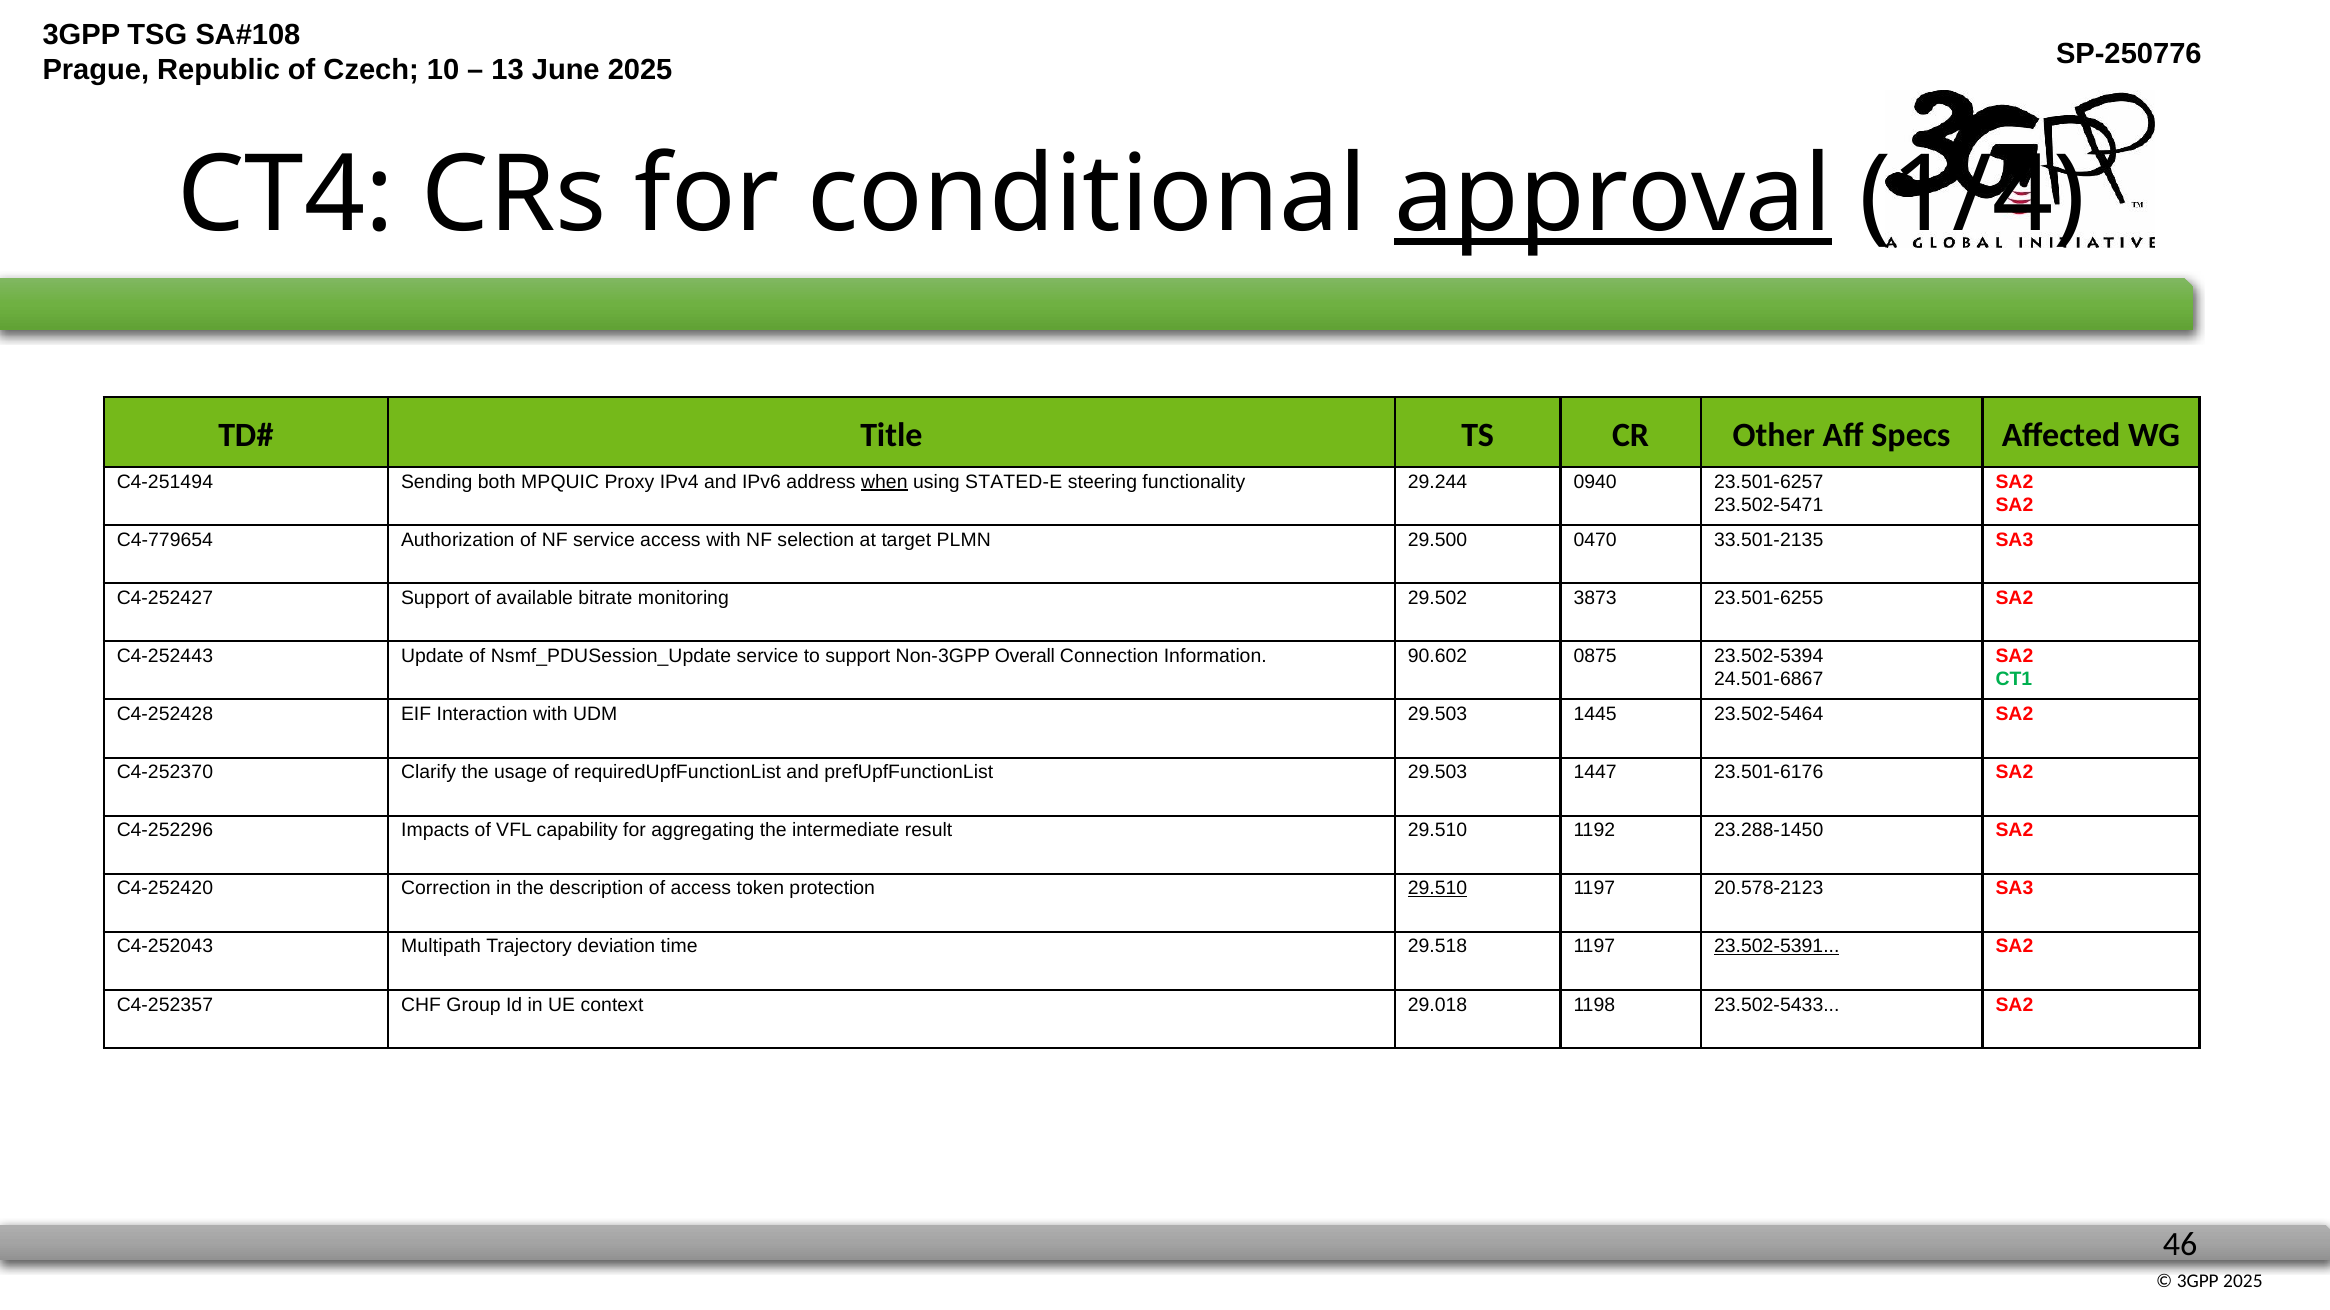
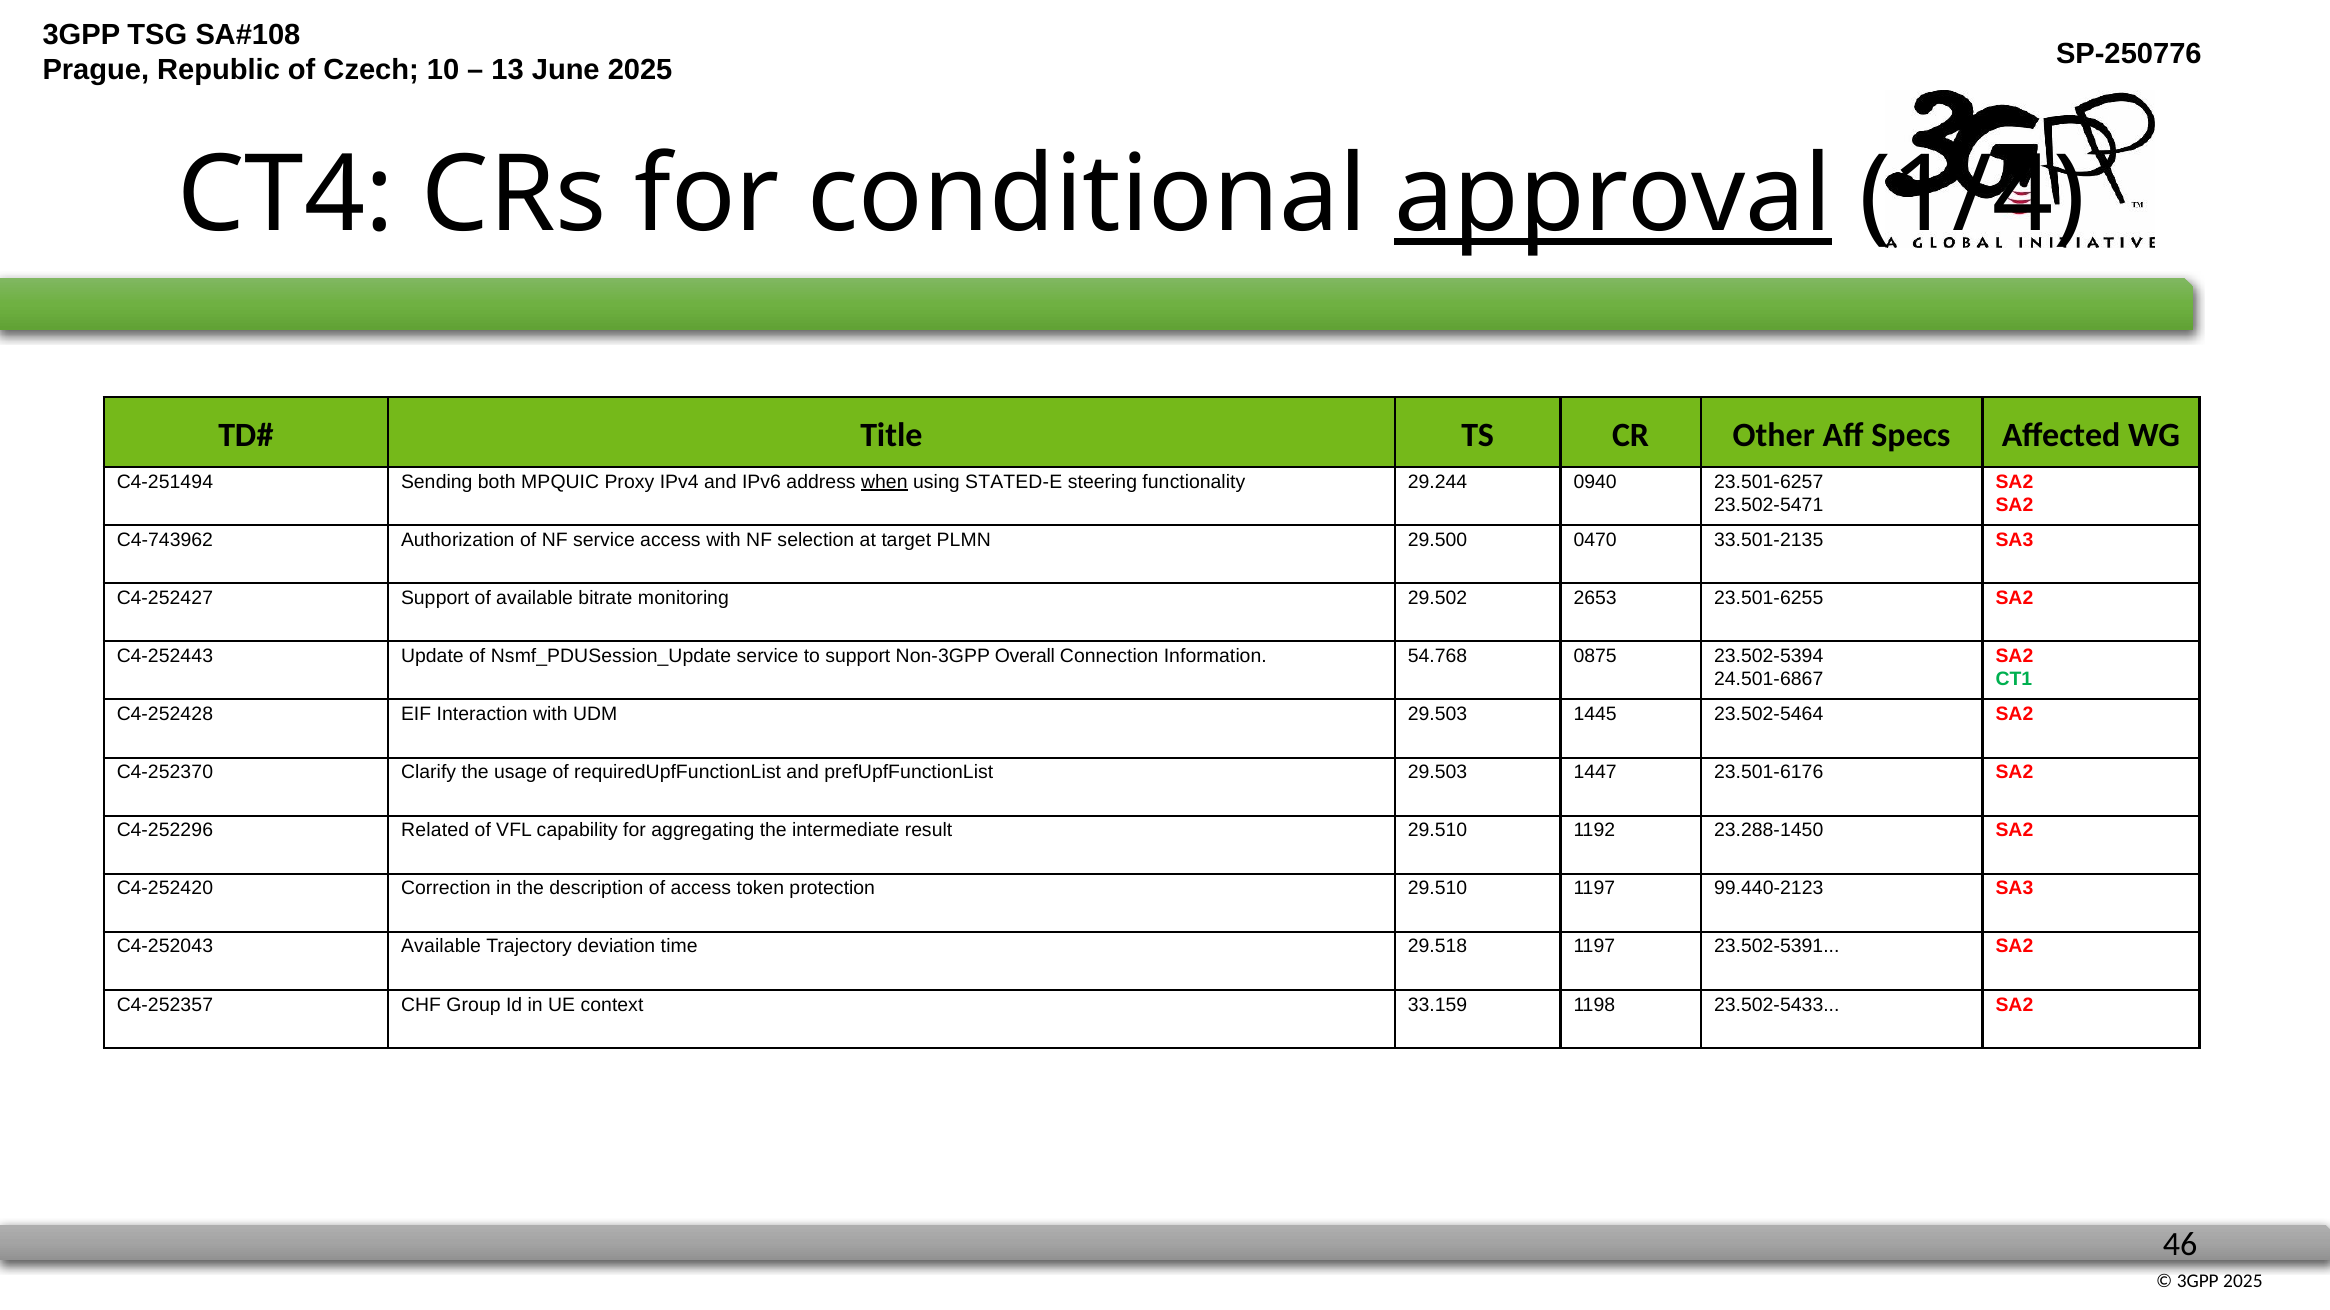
C4-779654: C4-779654 -> C4-743962
3873: 3873 -> 2653
90.602: 90.602 -> 54.768
Impacts: Impacts -> Related
29.510 at (1438, 889) underline: present -> none
20.578-2123: 20.578-2123 -> 99.440-2123
C4-252043 Multipath: Multipath -> Available
23.502-5391 underline: present -> none
29.018: 29.018 -> 33.159
